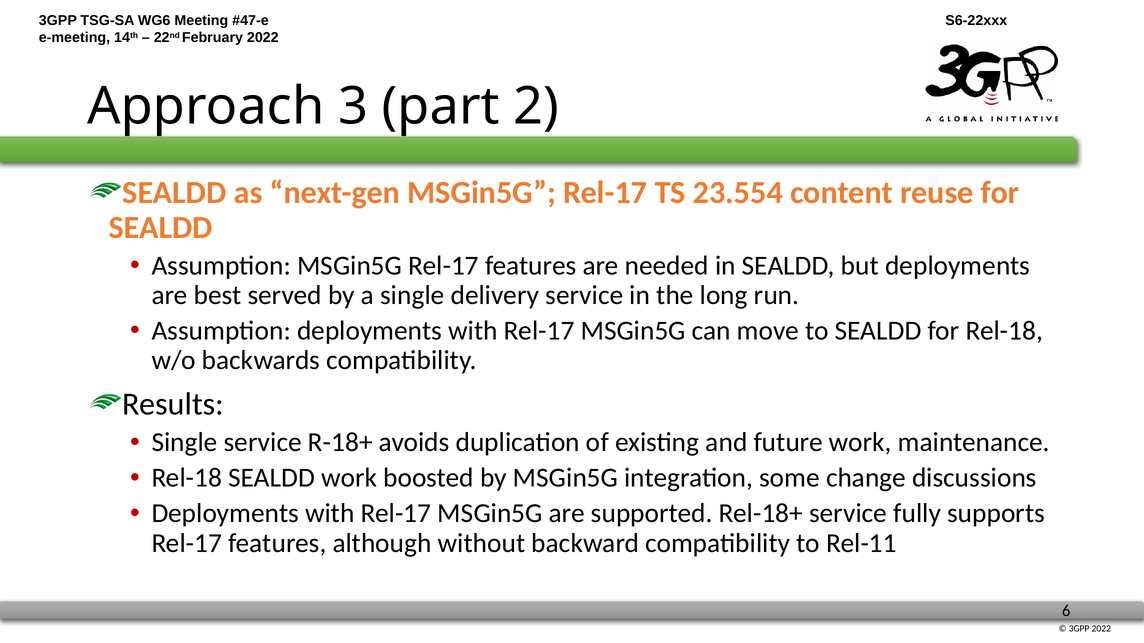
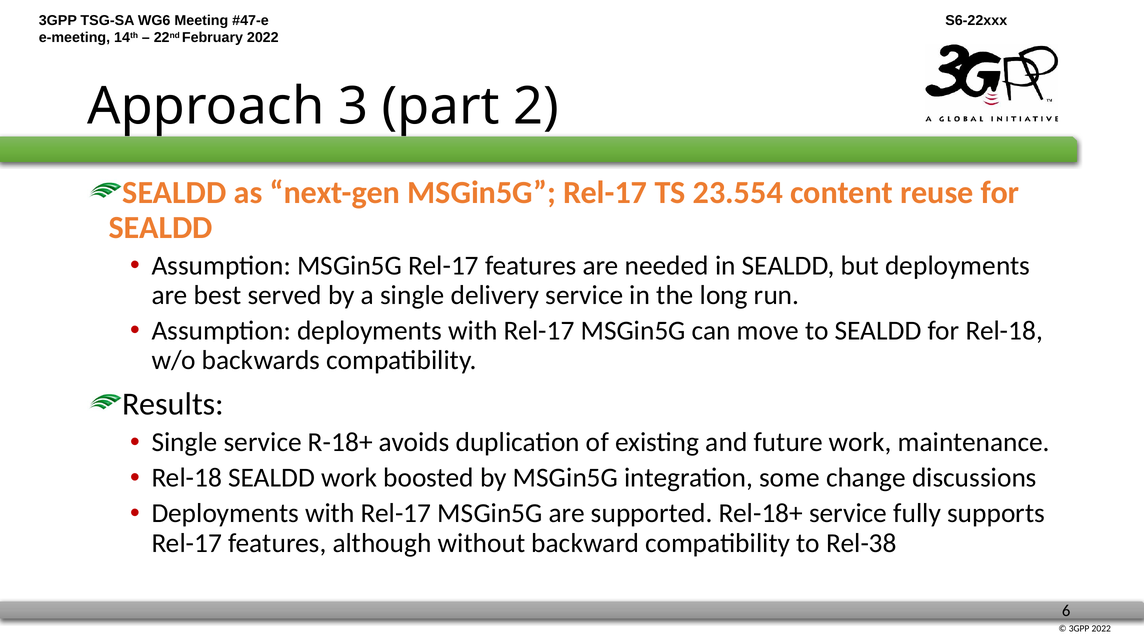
Rel-11: Rel-11 -> Rel-38
